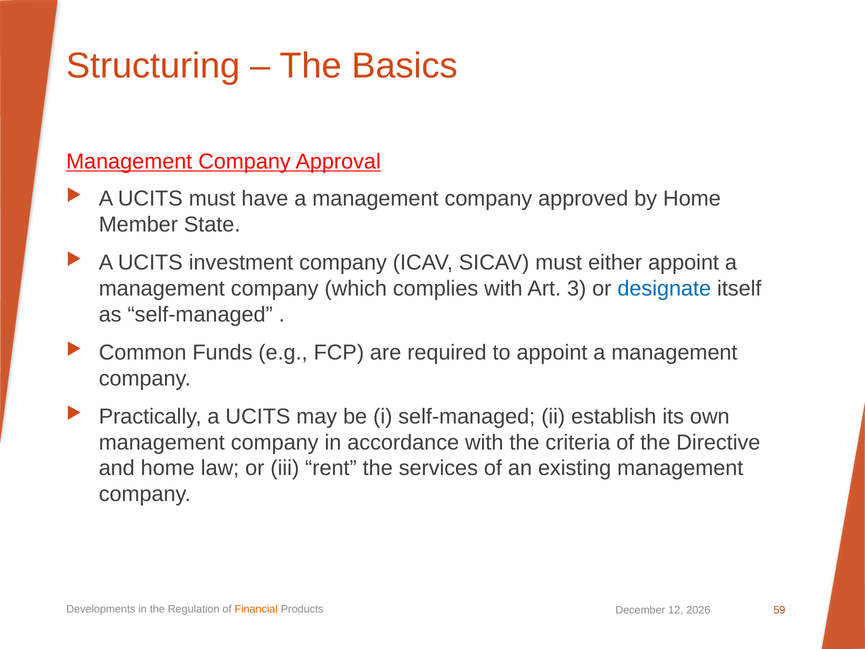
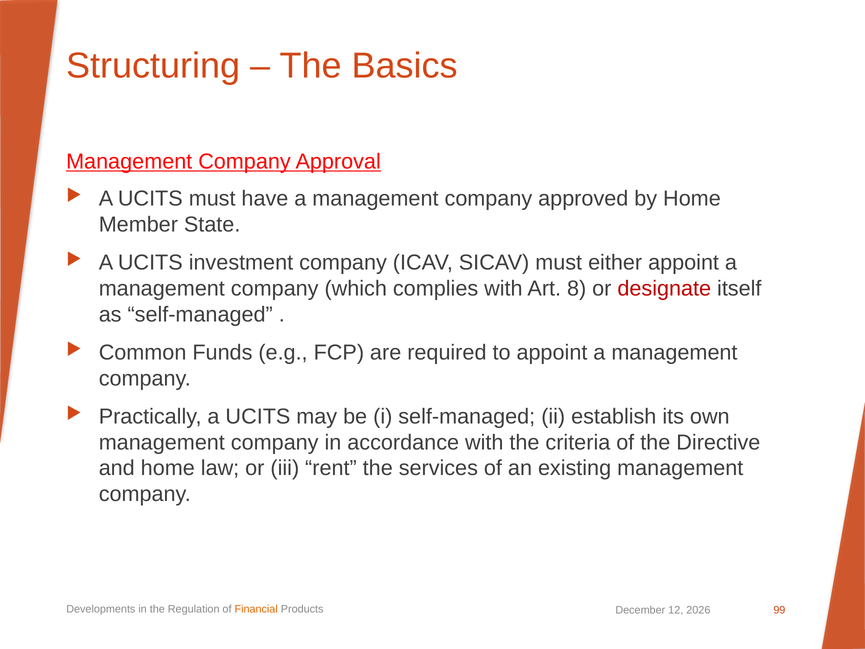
3: 3 -> 8
designate colour: blue -> red
59: 59 -> 99
